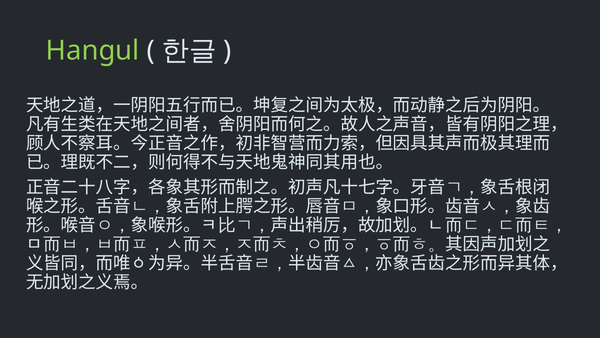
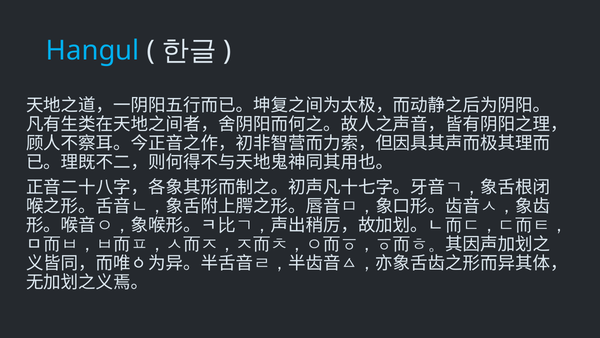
Hangul colour: light green -> light blue
